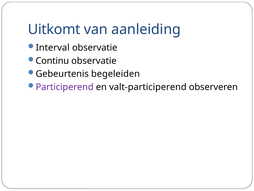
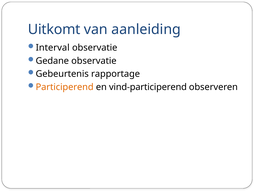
Continu: Continu -> Gedane
begeleiden: begeleiden -> rapportage
Participerend colour: purple -> orange
valt-participerend: valt-participerend -> vind-participerend
